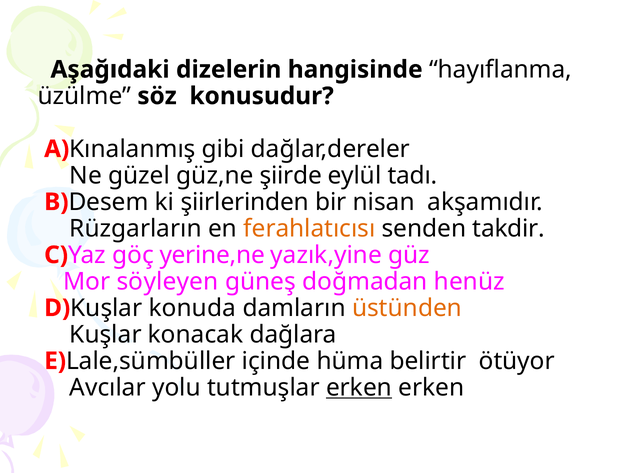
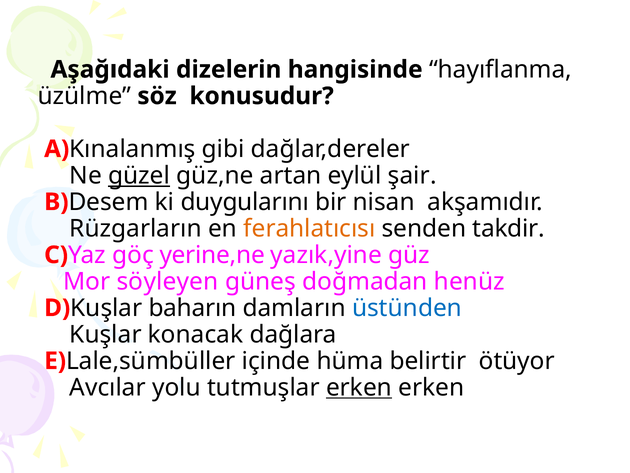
güzel underline: none -> present
şiirde: şiirde -> artan
tadı: tadı -> şair
şiirlerinden: şiirlerinden -> duygularını
konuda: konuda -> baharın
üstünden colour: orange -> blue
